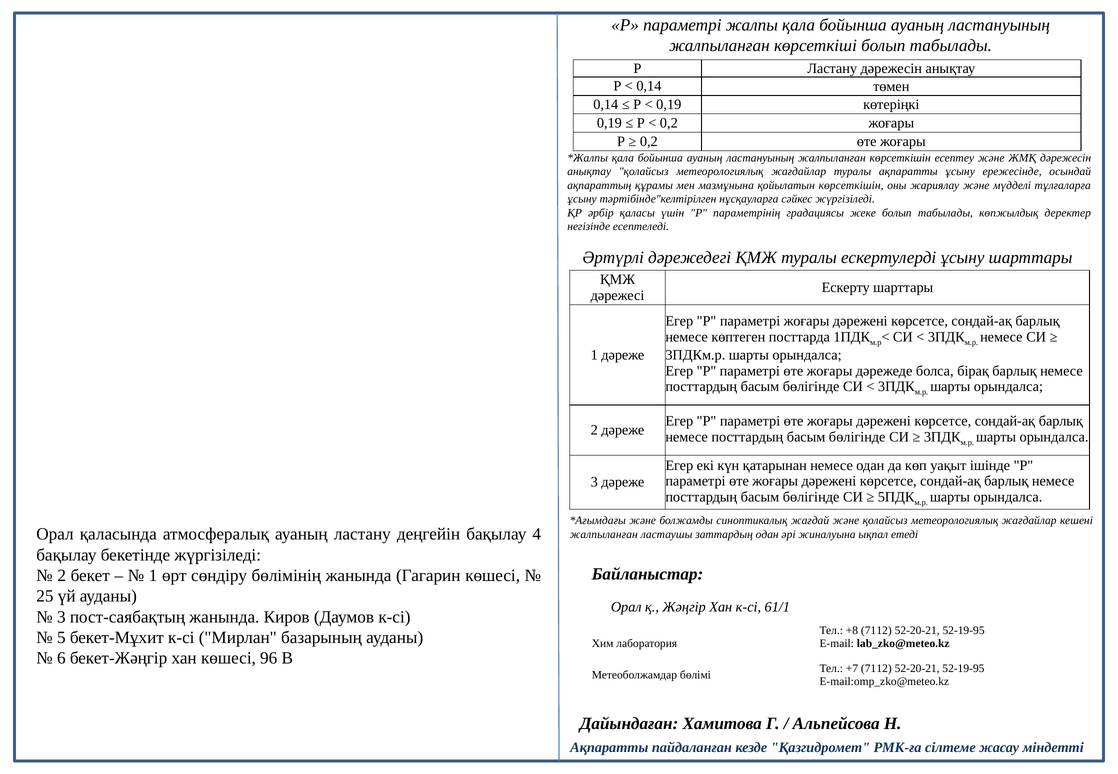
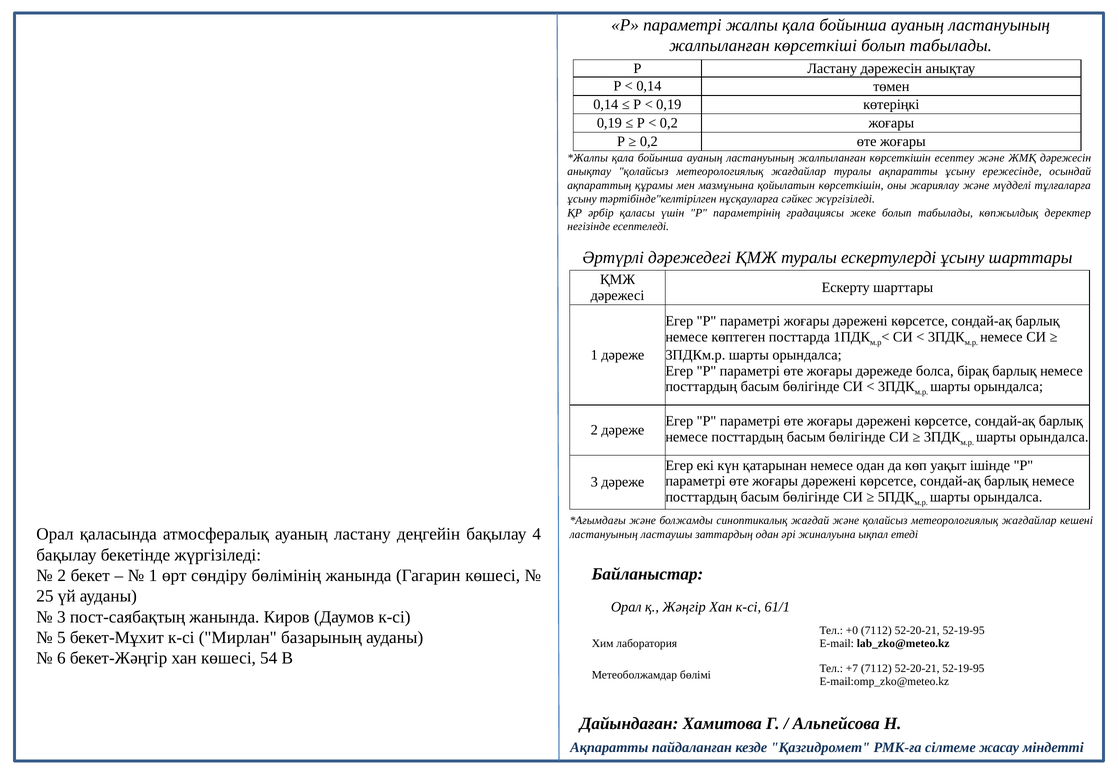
жалпыланған at (604, 534): жалпыланған -> ластануының
+8: +8 -> +0
96: 96 -> 54
